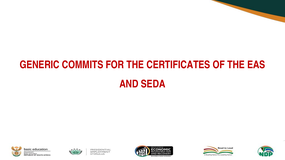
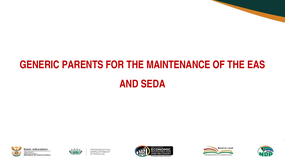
COMMITS: COMMITS -> PARENTS
CERTIFICATES: CERTIFICATES -> MAINTENANCE
